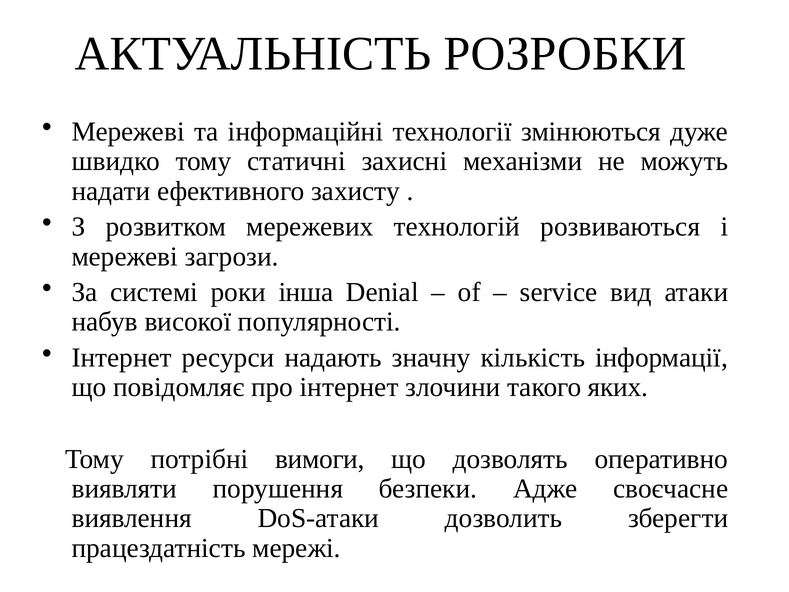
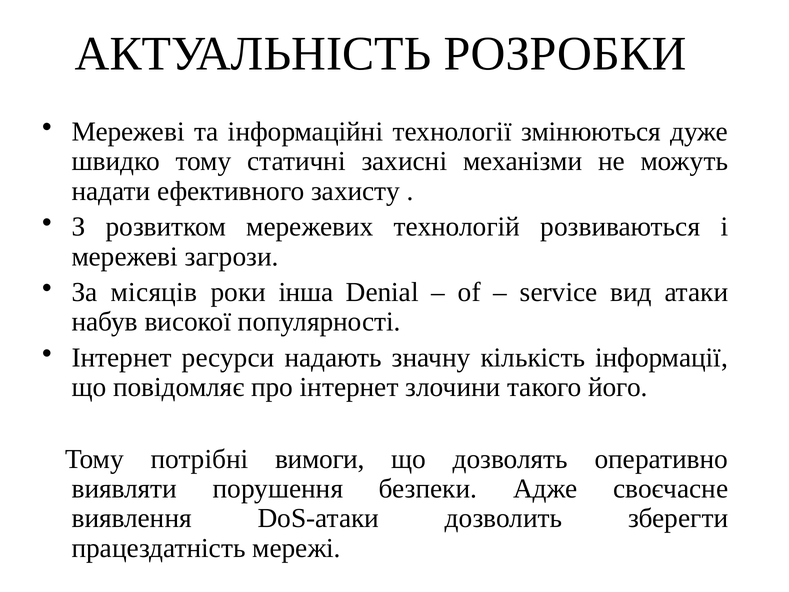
системі: системі -> місяців
яких: яких -> його
